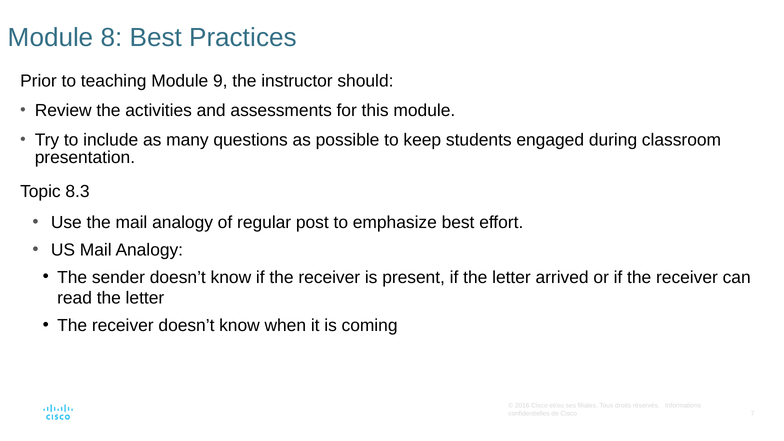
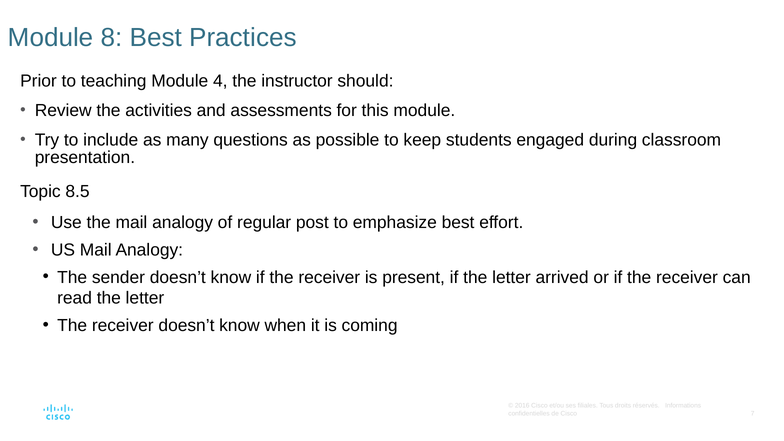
9: 9 -> 4
8.3: 8.3 -> 8.5
